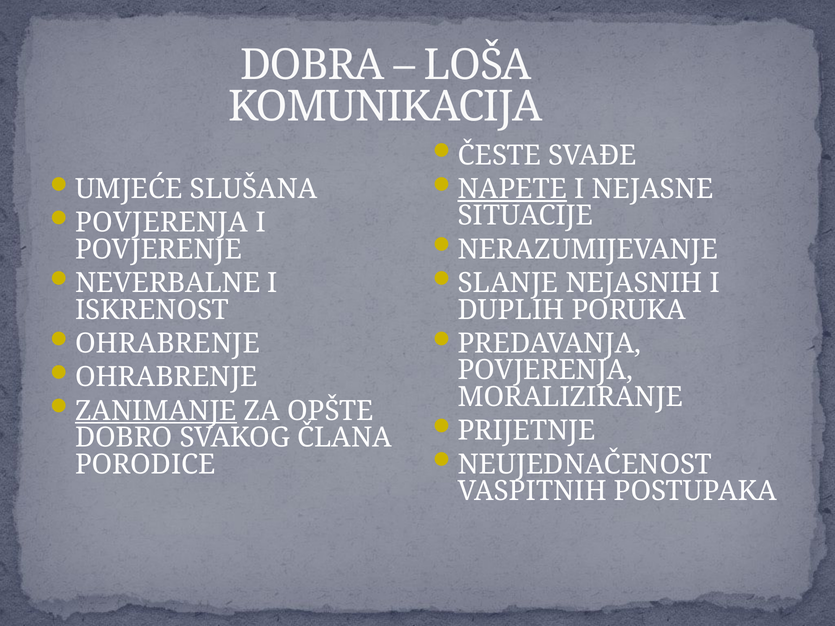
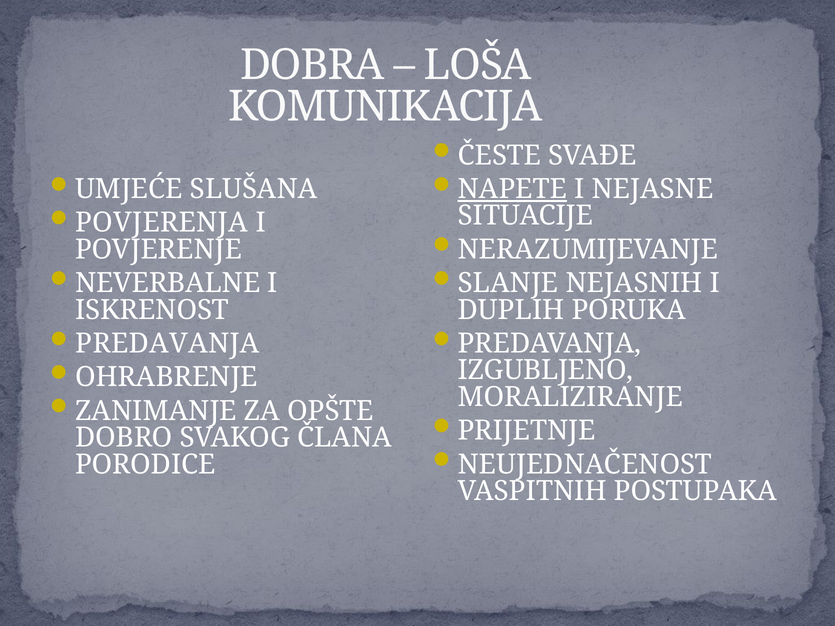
OHRABRENJE at (168, 344): OHRABRENJE -> PREDAVANJA
POVJERENJA at (546, 370): POVJERENJA -> IZGUBLJENO
ZANIMANJE underline: present -> none
